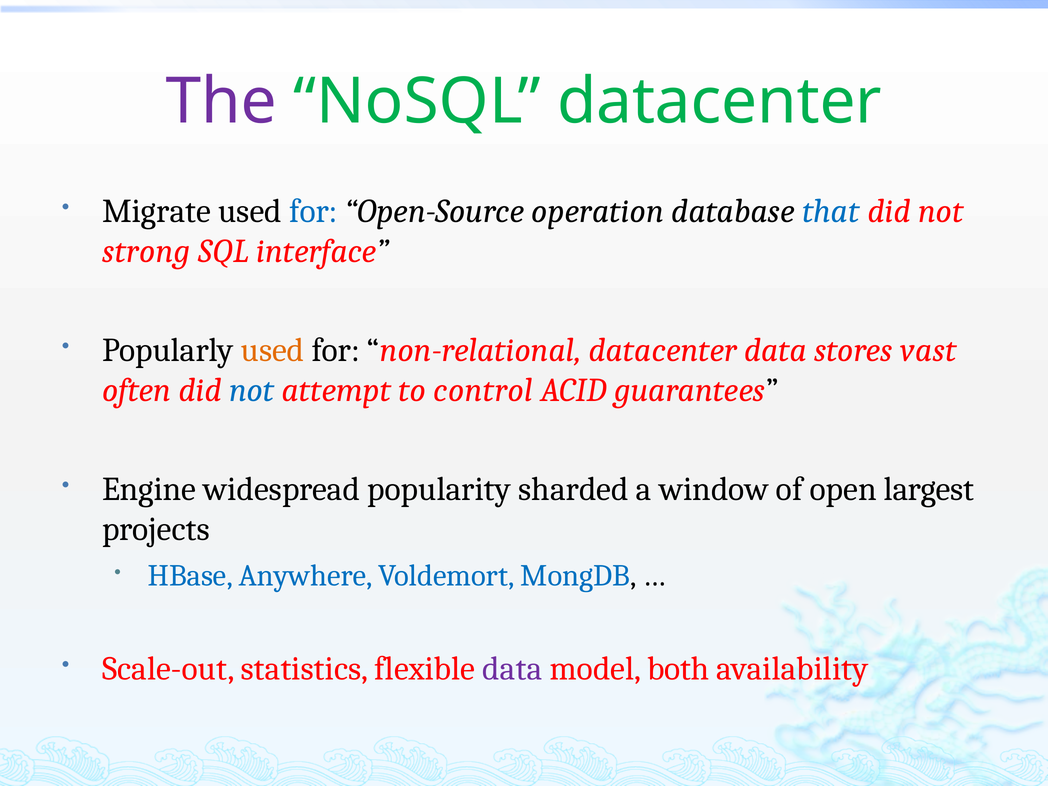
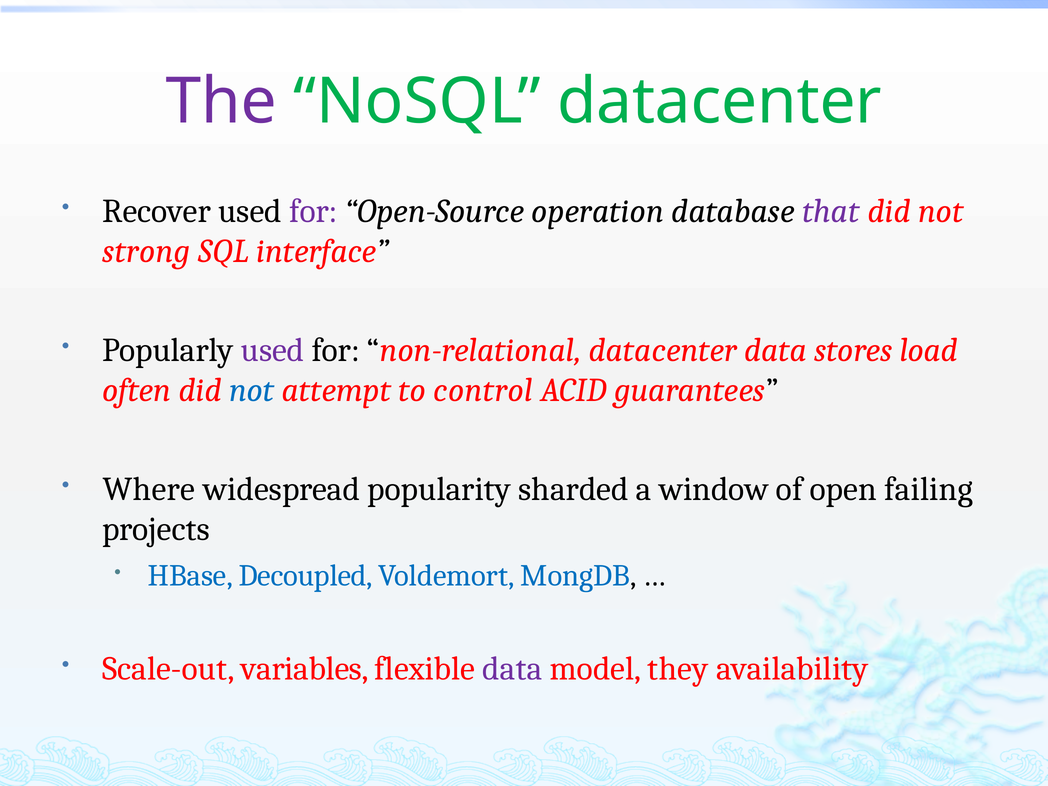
Migrate: Migrate -> Recover
for at (313, 211) colour: blue -> purple
that colour: blue -> purple
used at (273, 350) colour: orange -> purple
vast: vast -> load
Engine: Engine -> Where
largest: largest -> failing
Anywhere: Anywhere -> Decoupled
statistics: statistics -> variables
both: both -> they
